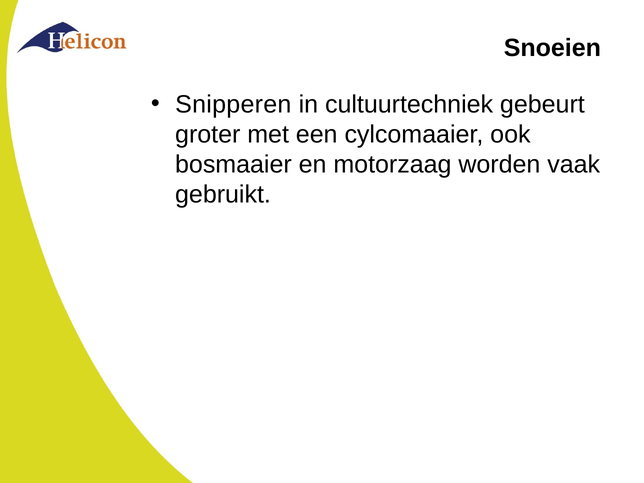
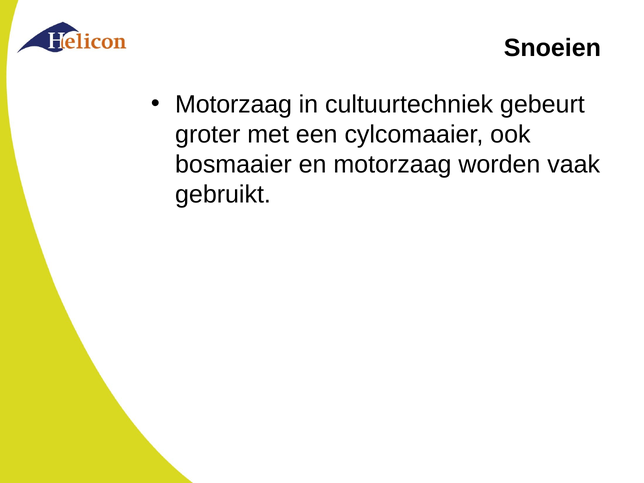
Snipperen at (233, 104): Snipperen -> Motorzaag
